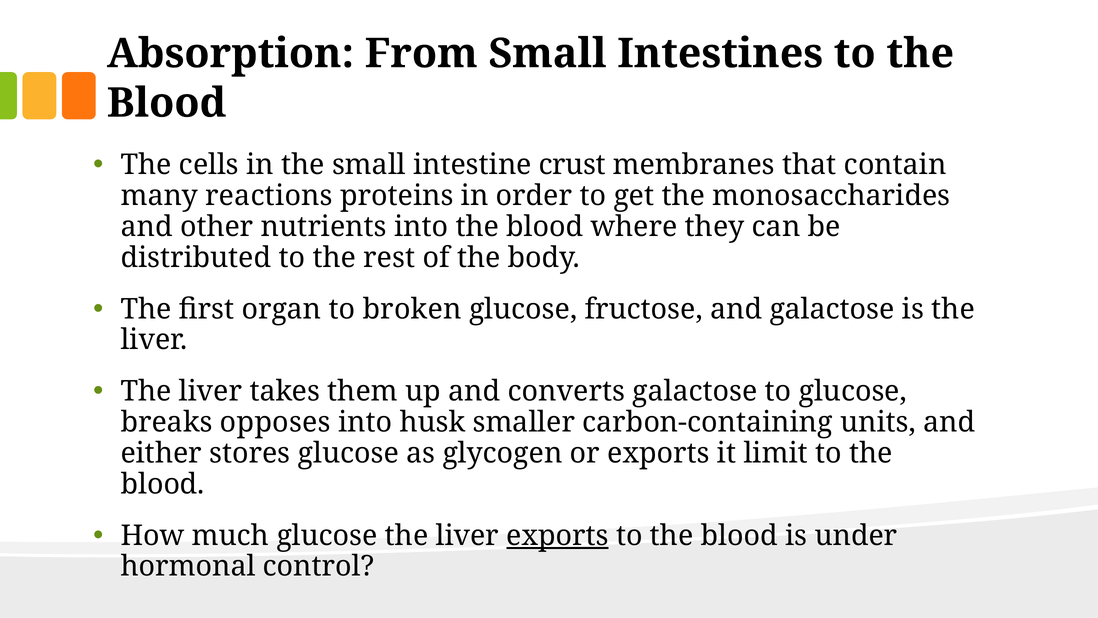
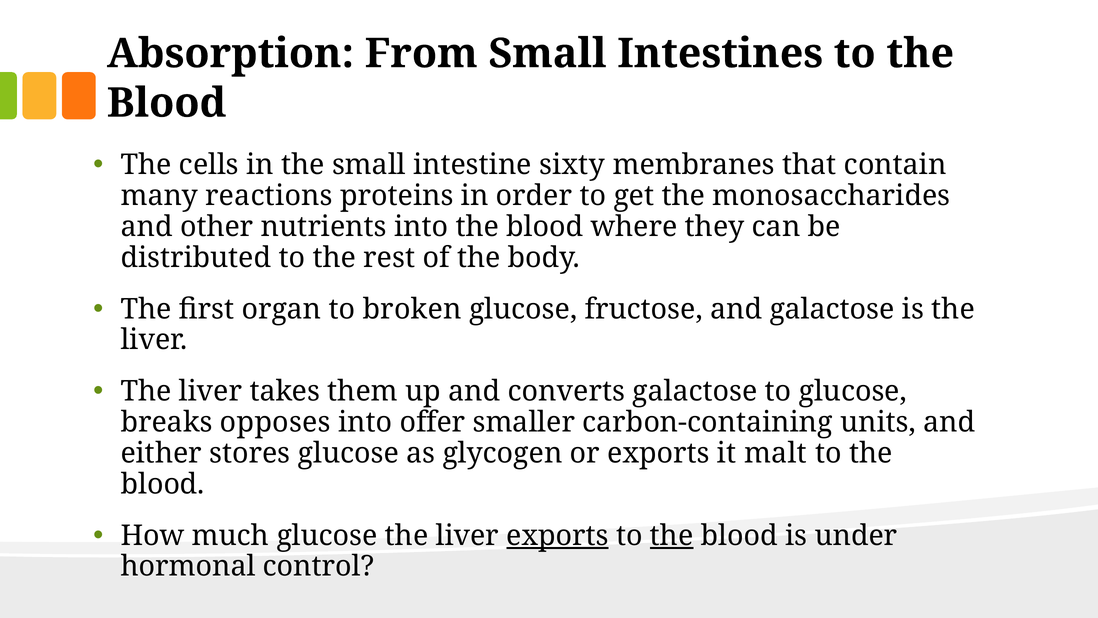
crust: crust -> sixty
husk: husk -> offer
limit: limit -> malt
the at (672, 535) underline: none -> present
